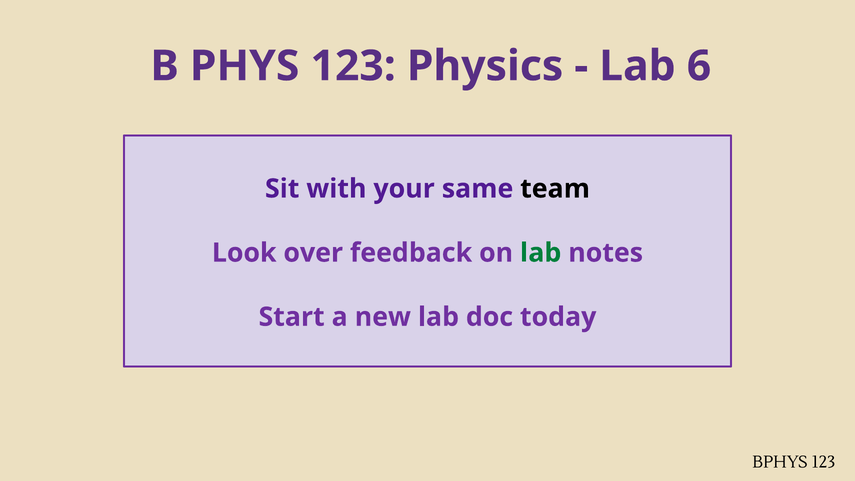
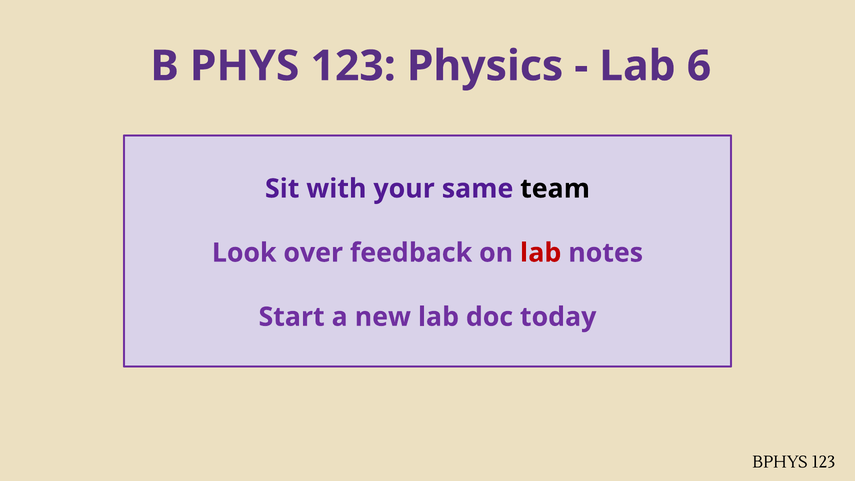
lab at (541, 253) colour: green -> red
